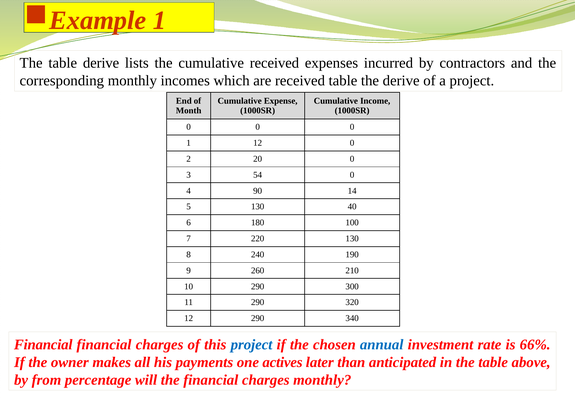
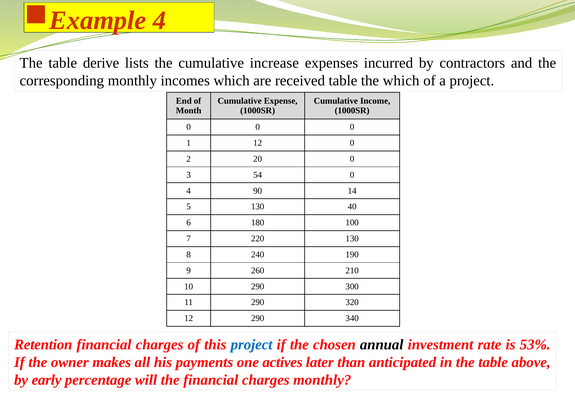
Example 1: 1 -> 4
cumulative received: received -> increase
the derive: derive -> which
Financial at (43, 345): Financial -> Retention
annual colour: blue -> black
66%: 66% -> 53%
from: from -> early
